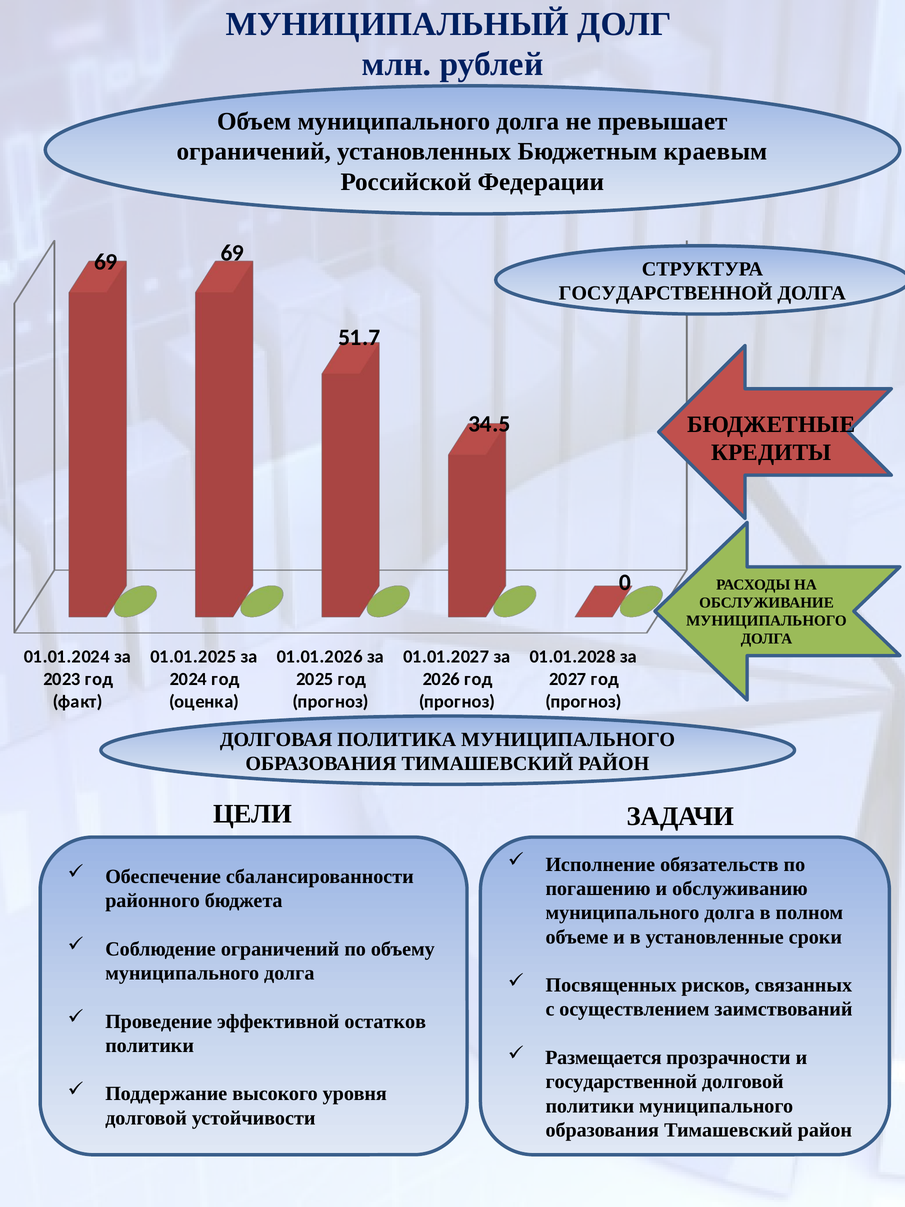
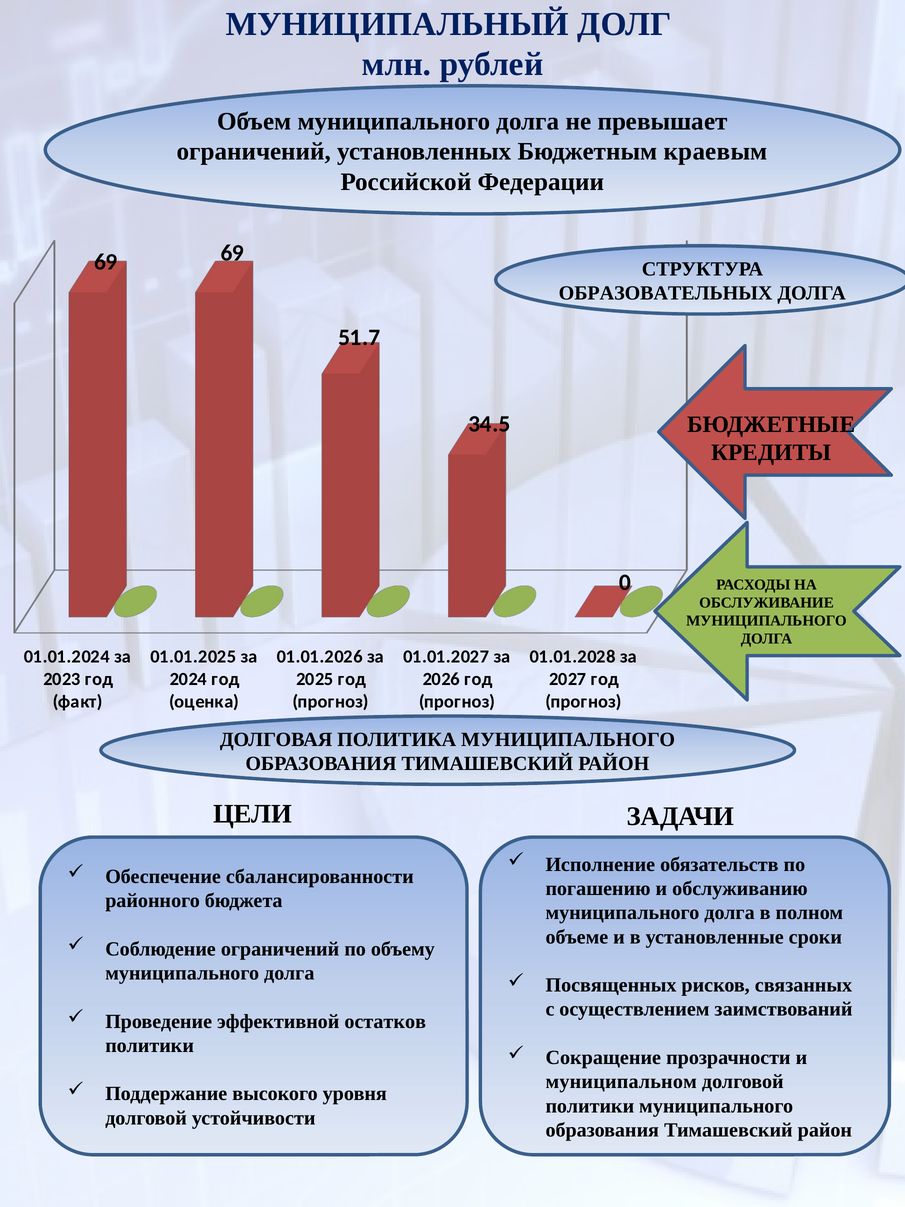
ГОСУДАРСТВЕННОЙ at (666, 293): ГОСУДАРСТВЕННОЙ -> ОБРАЗОВАТЕЛЬНЫХ
Размещается: Размещается -> Сокращение
государственной at (621, 1081): государственной -> муниципальном
